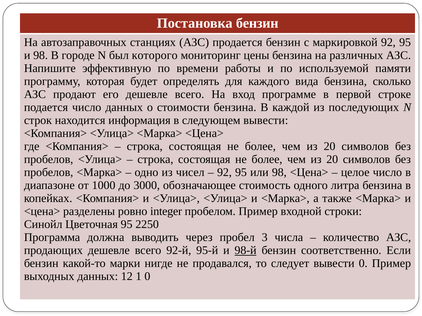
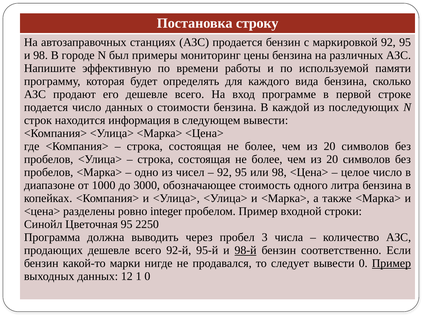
Постановка бензин: бензин -> строку
которого: которого -> примеры
Пример at (391, 264) underline: none -> present
